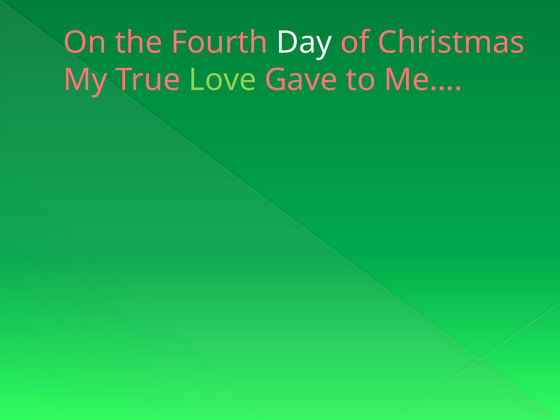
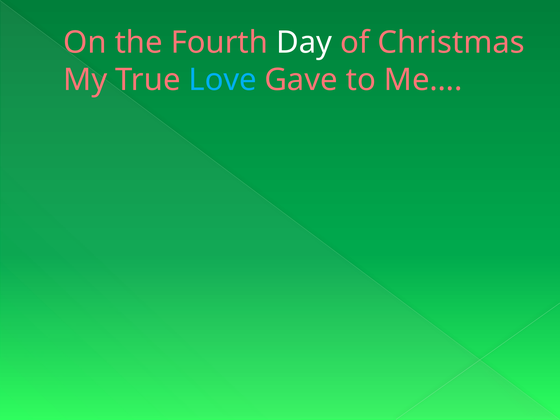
Love colour: light green -> light blue
